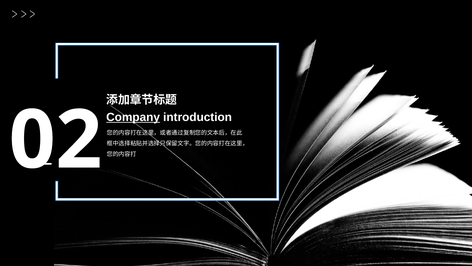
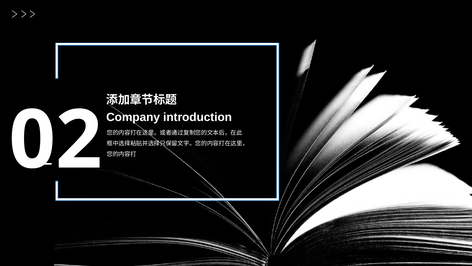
Company underline: present -> none
